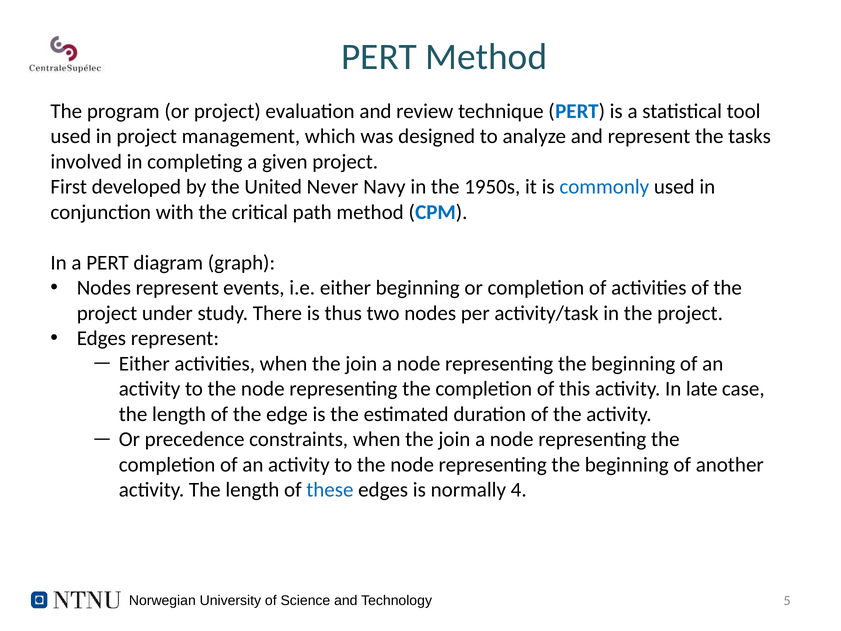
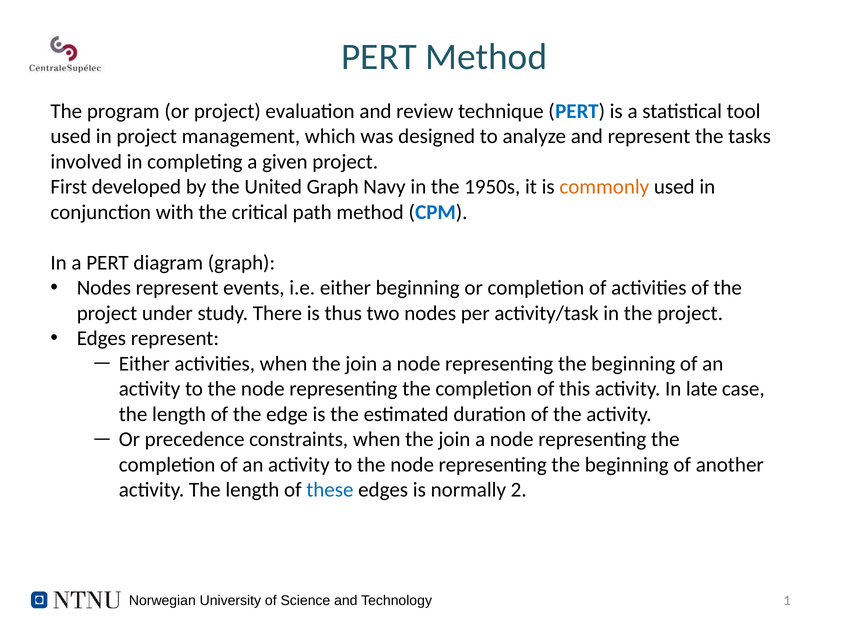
United Never: Never -> Graph
commonly colour: blue -> orange
4: 4 -> 2
5: 5 -> 1
